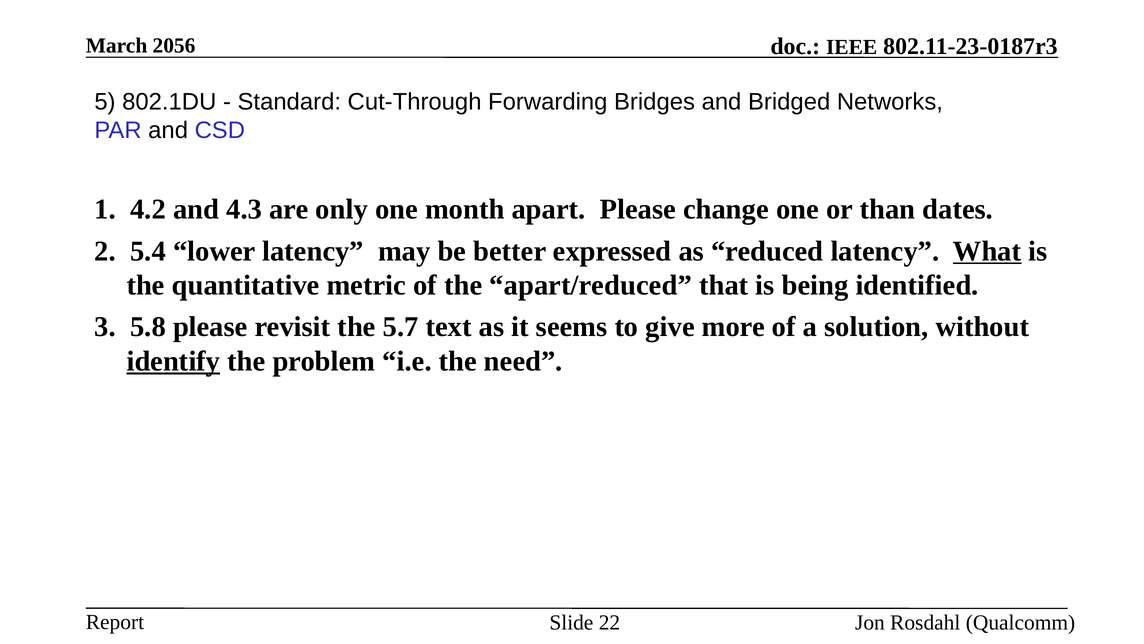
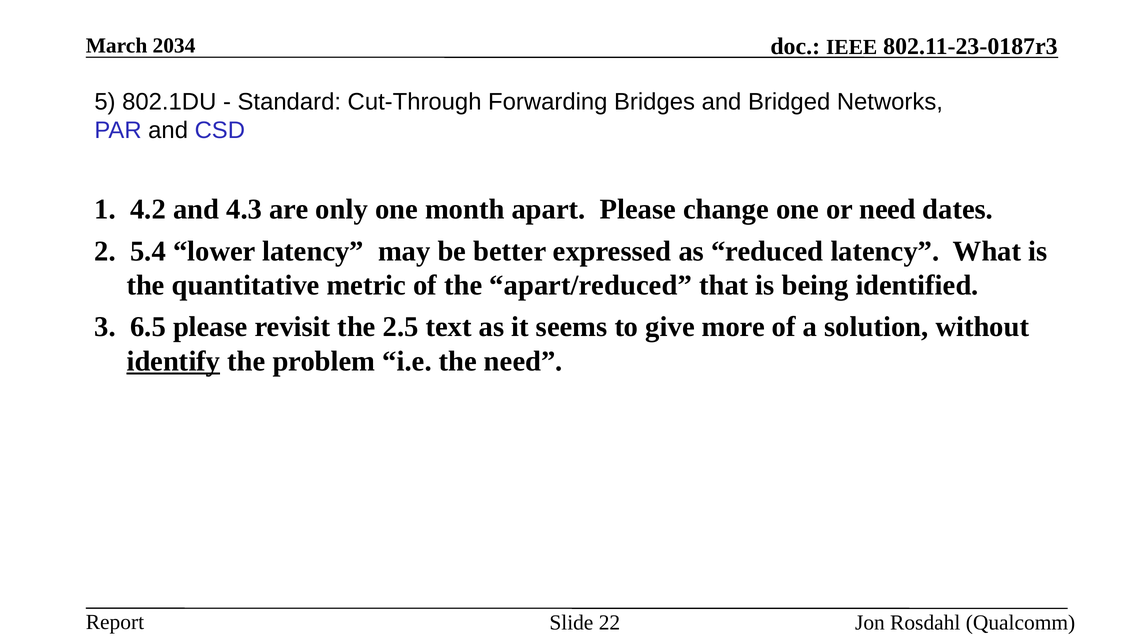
2056: 2056 -> 2034
or than: than -> need
What underline: present -> none
5.8: 5.8 -> 6.5
5.7: 5.7 -> 2.5
